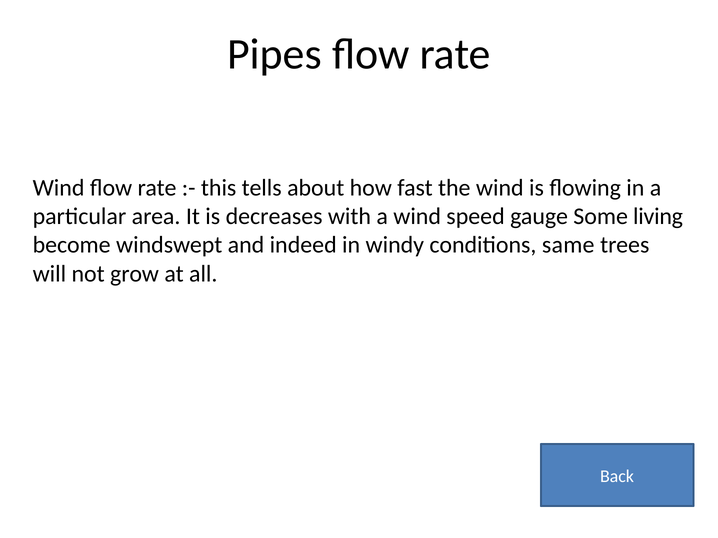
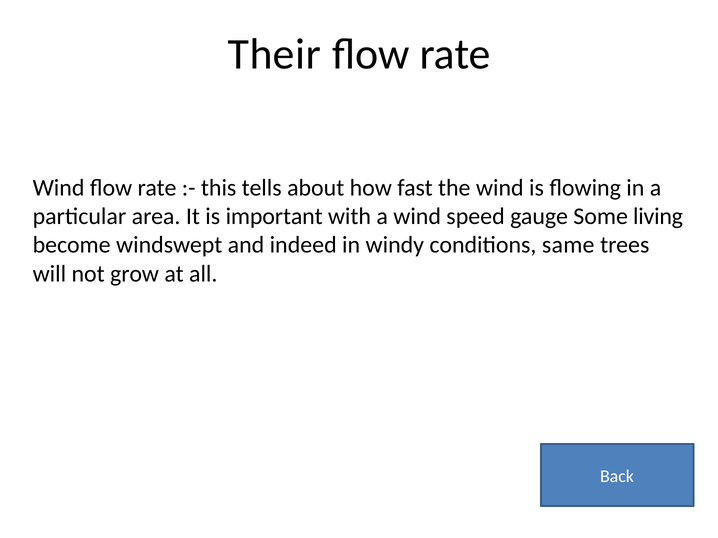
Pipes: Pipes -> Their
decreases: decreases -> important
